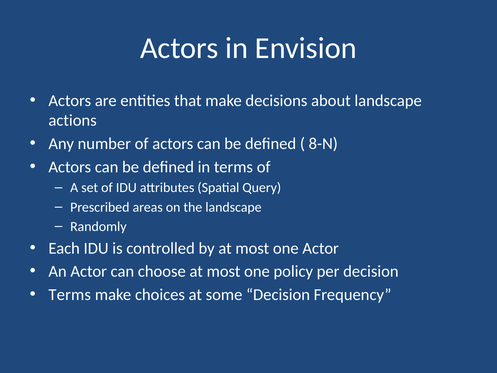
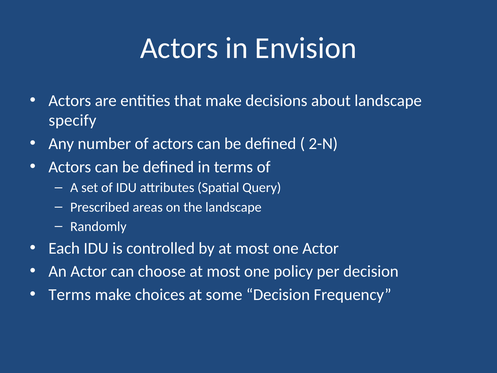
actions: actions -> specify
8-N: 8-N -> 2-N
